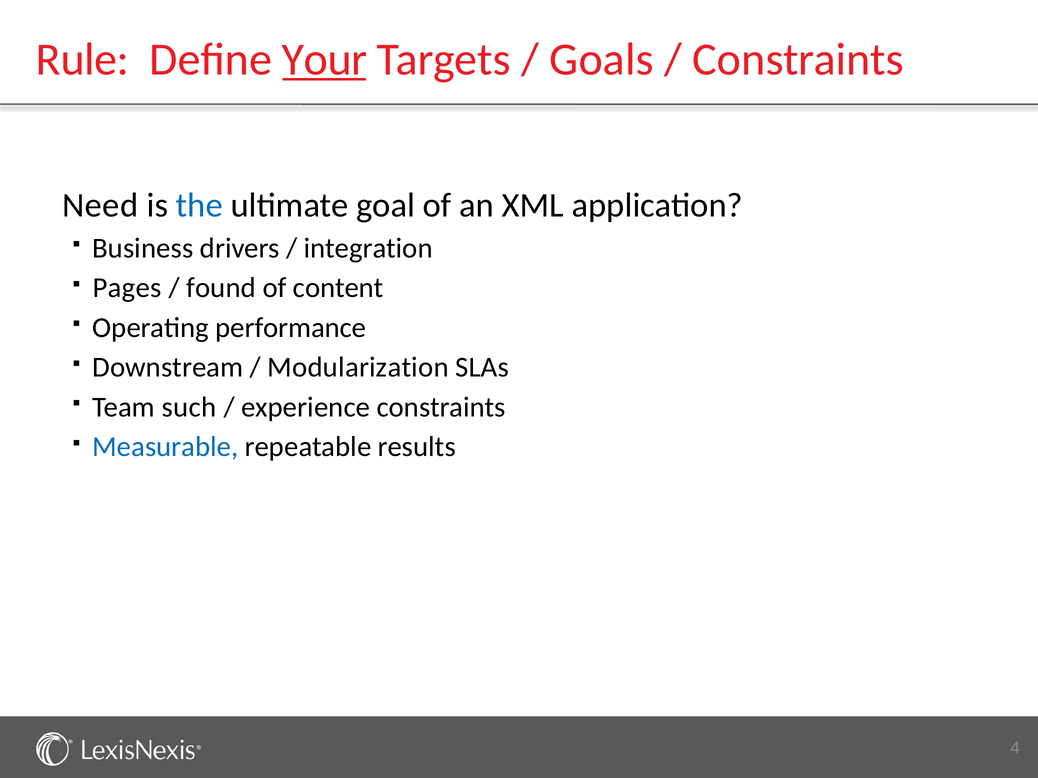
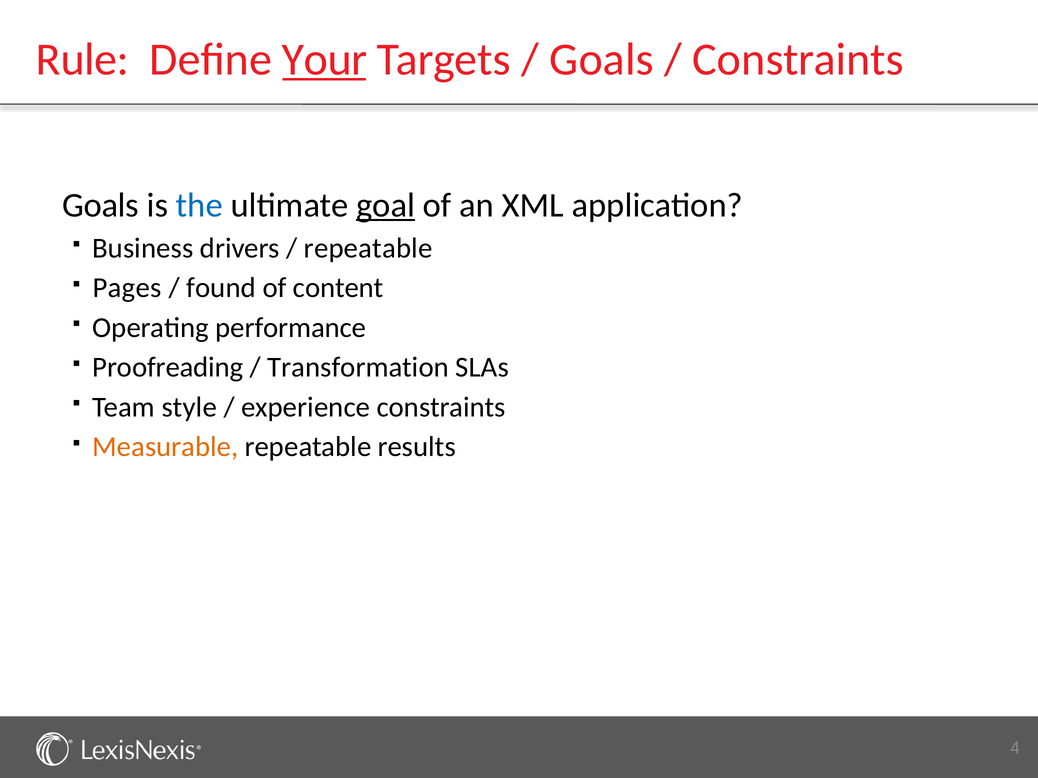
Need at (100, 205): Need -> Goals
goal underline: none -> present
integration at (368, 248): integration -> repeatable
Downstream: Downstream -> Proofreading
Modularization: Modularization -> Transformation
such: such -> style
Measurable colour: blue -> orange
